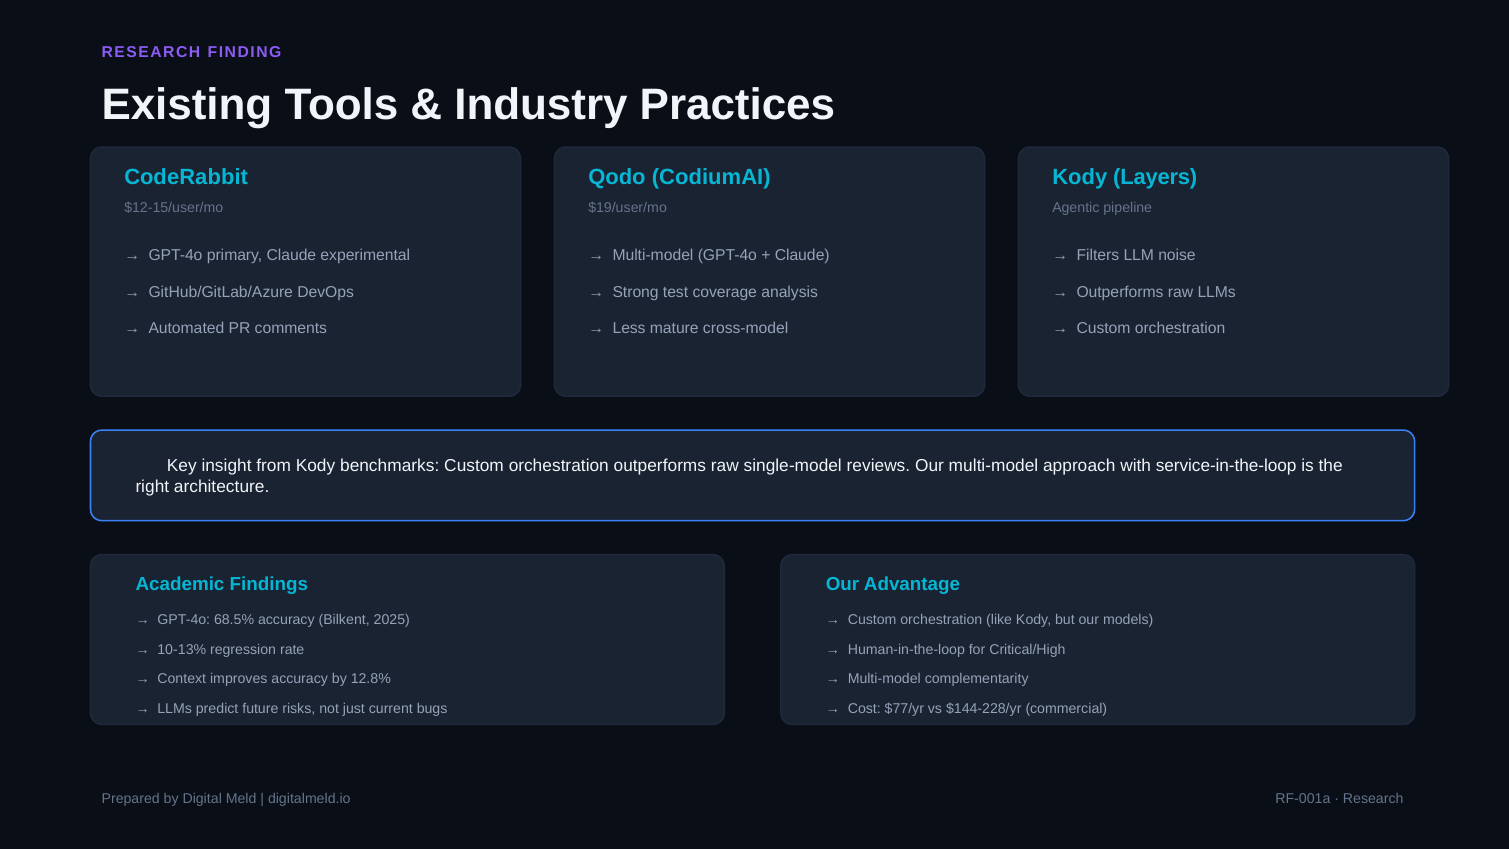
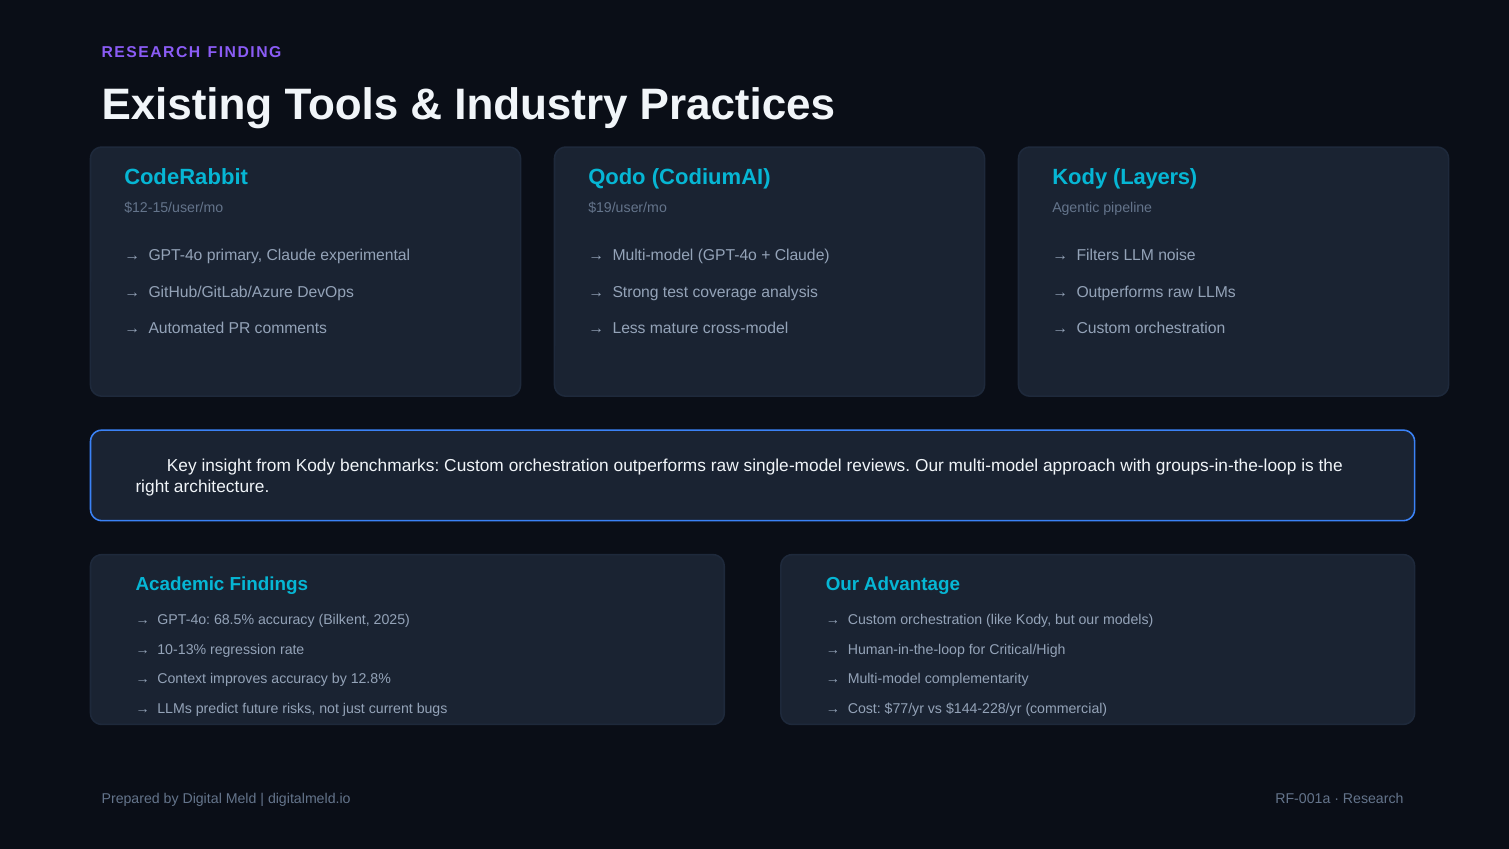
service-in-the-loop: service-in-the-loop -> groups-in-the-loop
